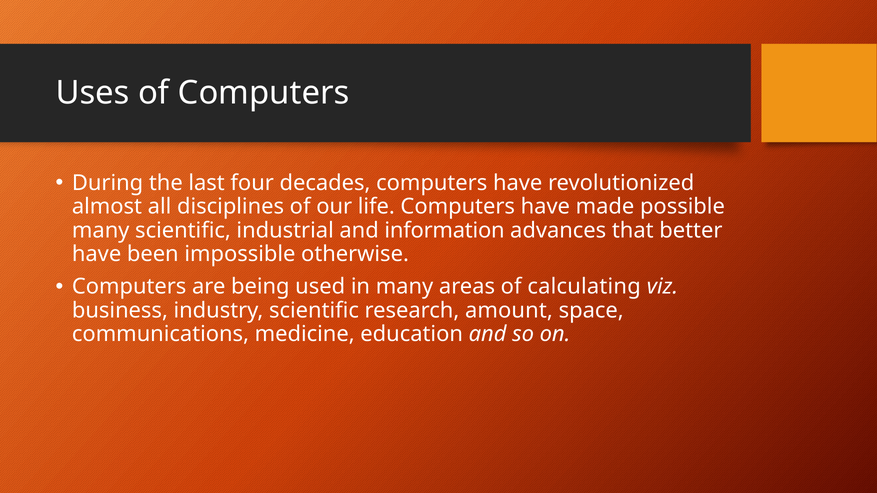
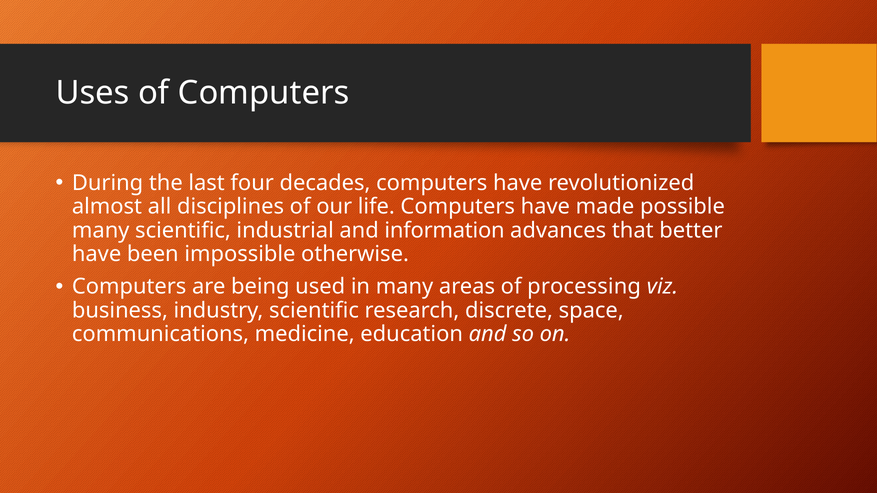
calculating: calculating -> processing
amount: amount -> discrete
